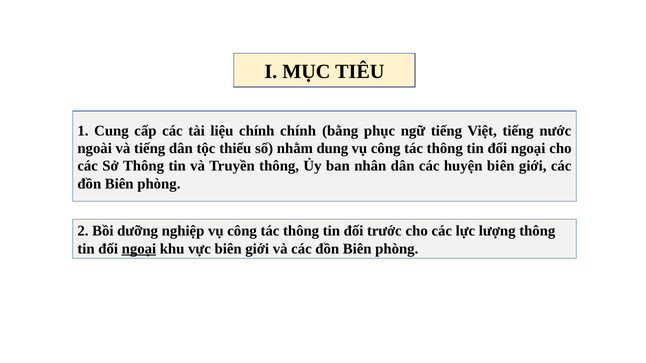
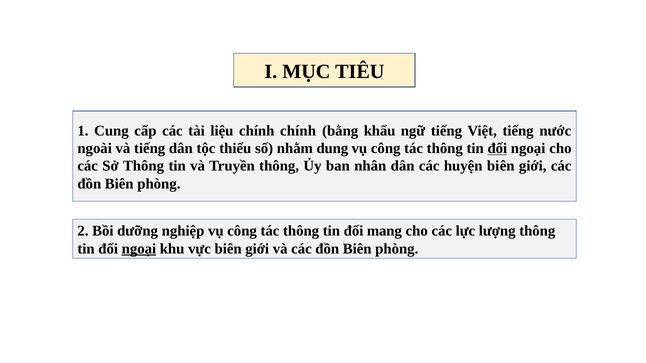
phục: phục -> khẩu
đối at (497, 149) underline: none -> present
trước: trước -> mang
